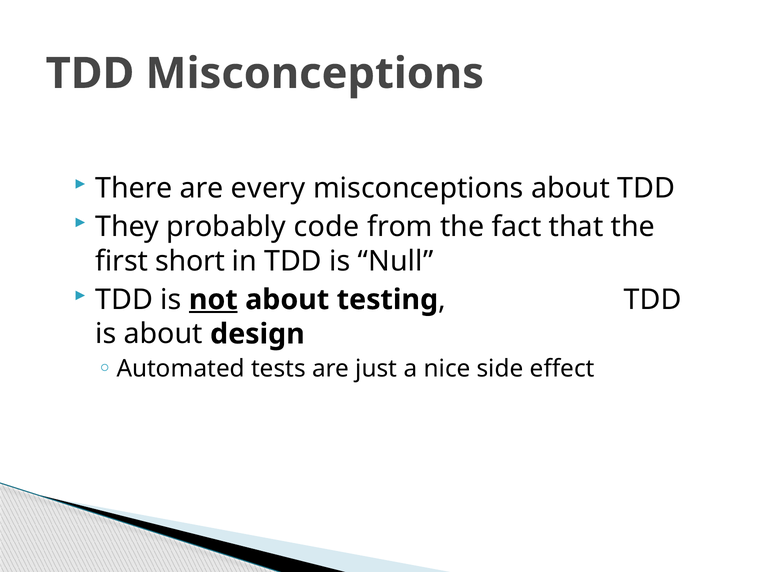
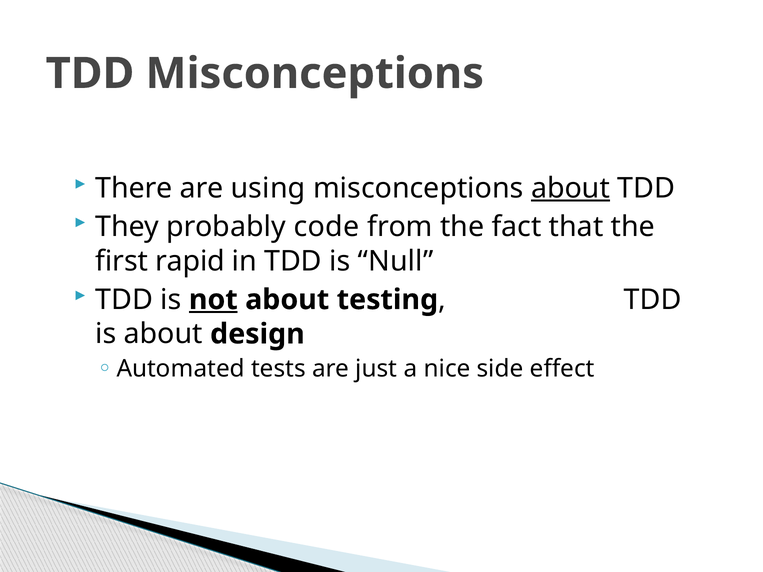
every: every -> using
about at (571, 188) underline: none -> present
short: short -> rapid
